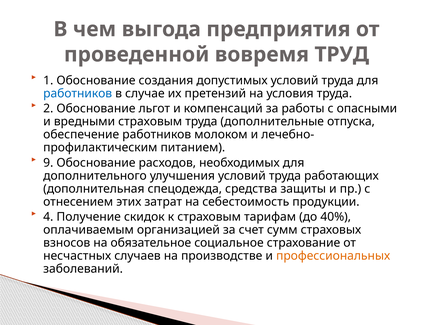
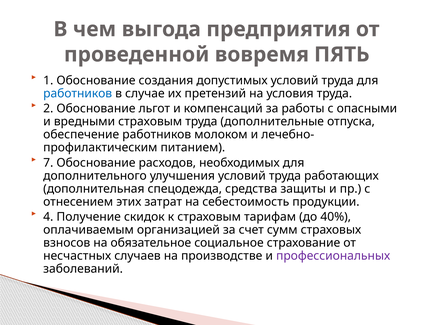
ТРУД: ТРУД -> ПЯТЬ
9: 9 -> 7
профессиональных colour: orange -> purple
